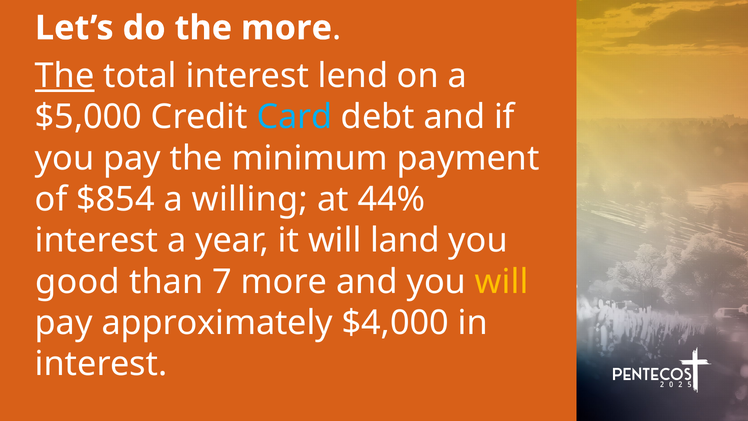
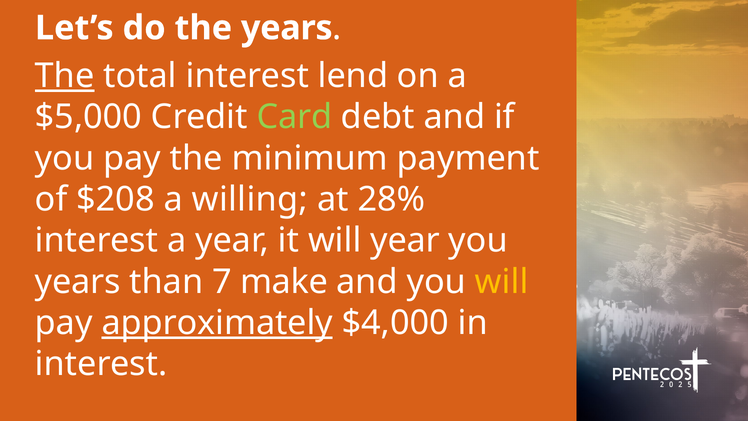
the more: more -> years
Card colour: light blue -> light green
$854: $854 -> $208
44%: 44% -> 28%
will land: land -> year
good at (78, 282): good -> years
7 more: more -> make
approximately underline: none -> present
